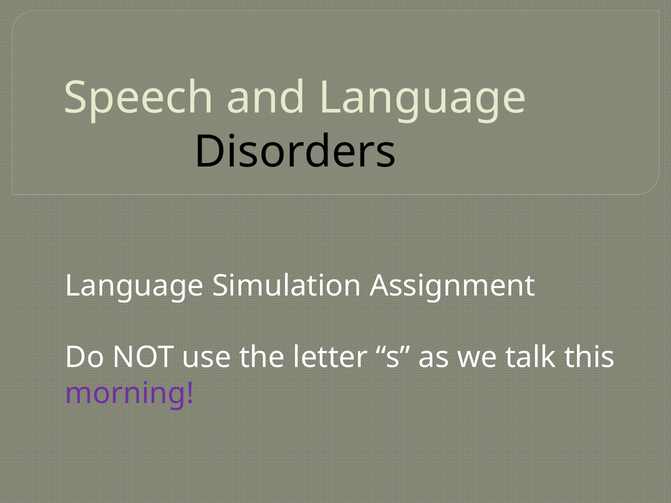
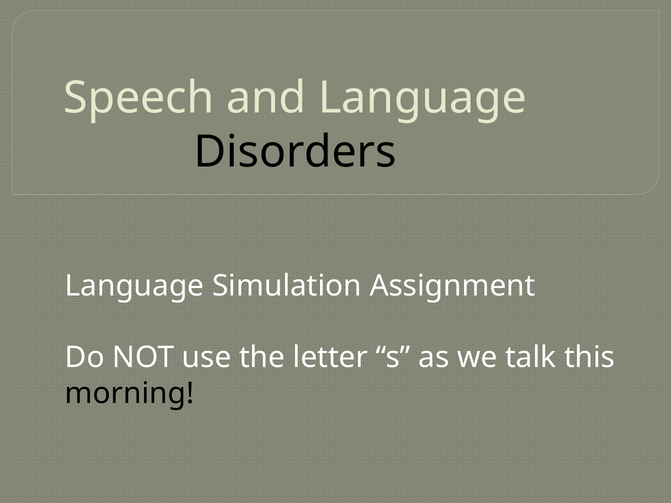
morning colour: purple -> black
